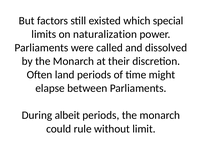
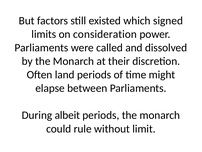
special: special -> signed
naturalization: naturalization -> consideration
